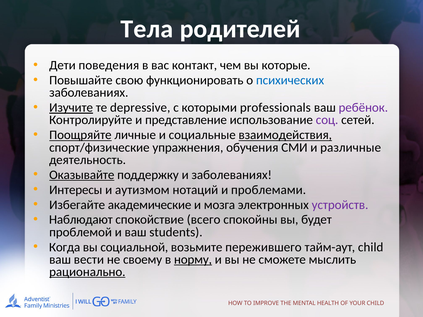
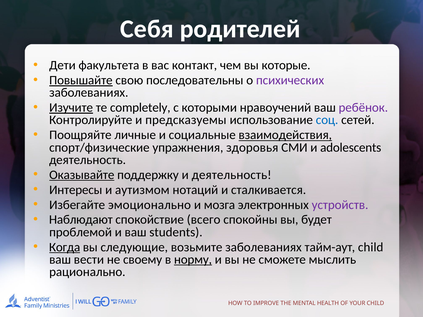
Тела: Тела -> Себя
поведения: поведения -> факультета
Повышайте underline: none -> present
функционировать: функционировать -> последовательны
психических colour: blue -> purple
depressive: depressive -> completely
professionals: professionals -> нравоучений
представление: представление -> предсказуемы
соц colour: purple -> blue
Поощряйте underline: present -> none
обучения: обучения -> здоровья
различные: различные -> adolescents
и заболеваниях: заболеваниях -> деятельность
проблемами: проблемами -> сталкивается
академические: академические -> эмоционально
Когда underline: none -> present
социальной: социальной -> следующие
возьмите пережившего: пережившего -> заболеваниях
рационально underline: present -> none
